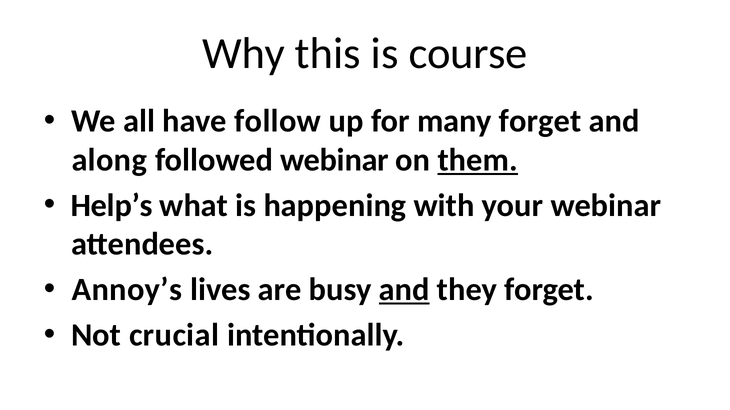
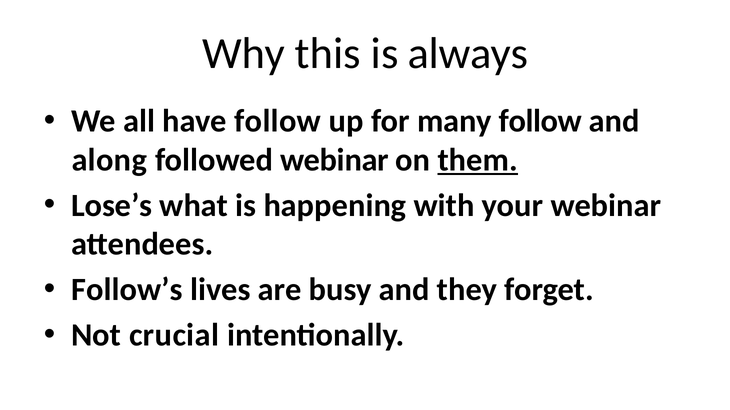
course: course -> always
many forget: forget -> follow
Help’s: Help’s -> Lose’s
Annoy’s: Annoy’s -> Follow’s
and at (404, 290) underline: present -> none
